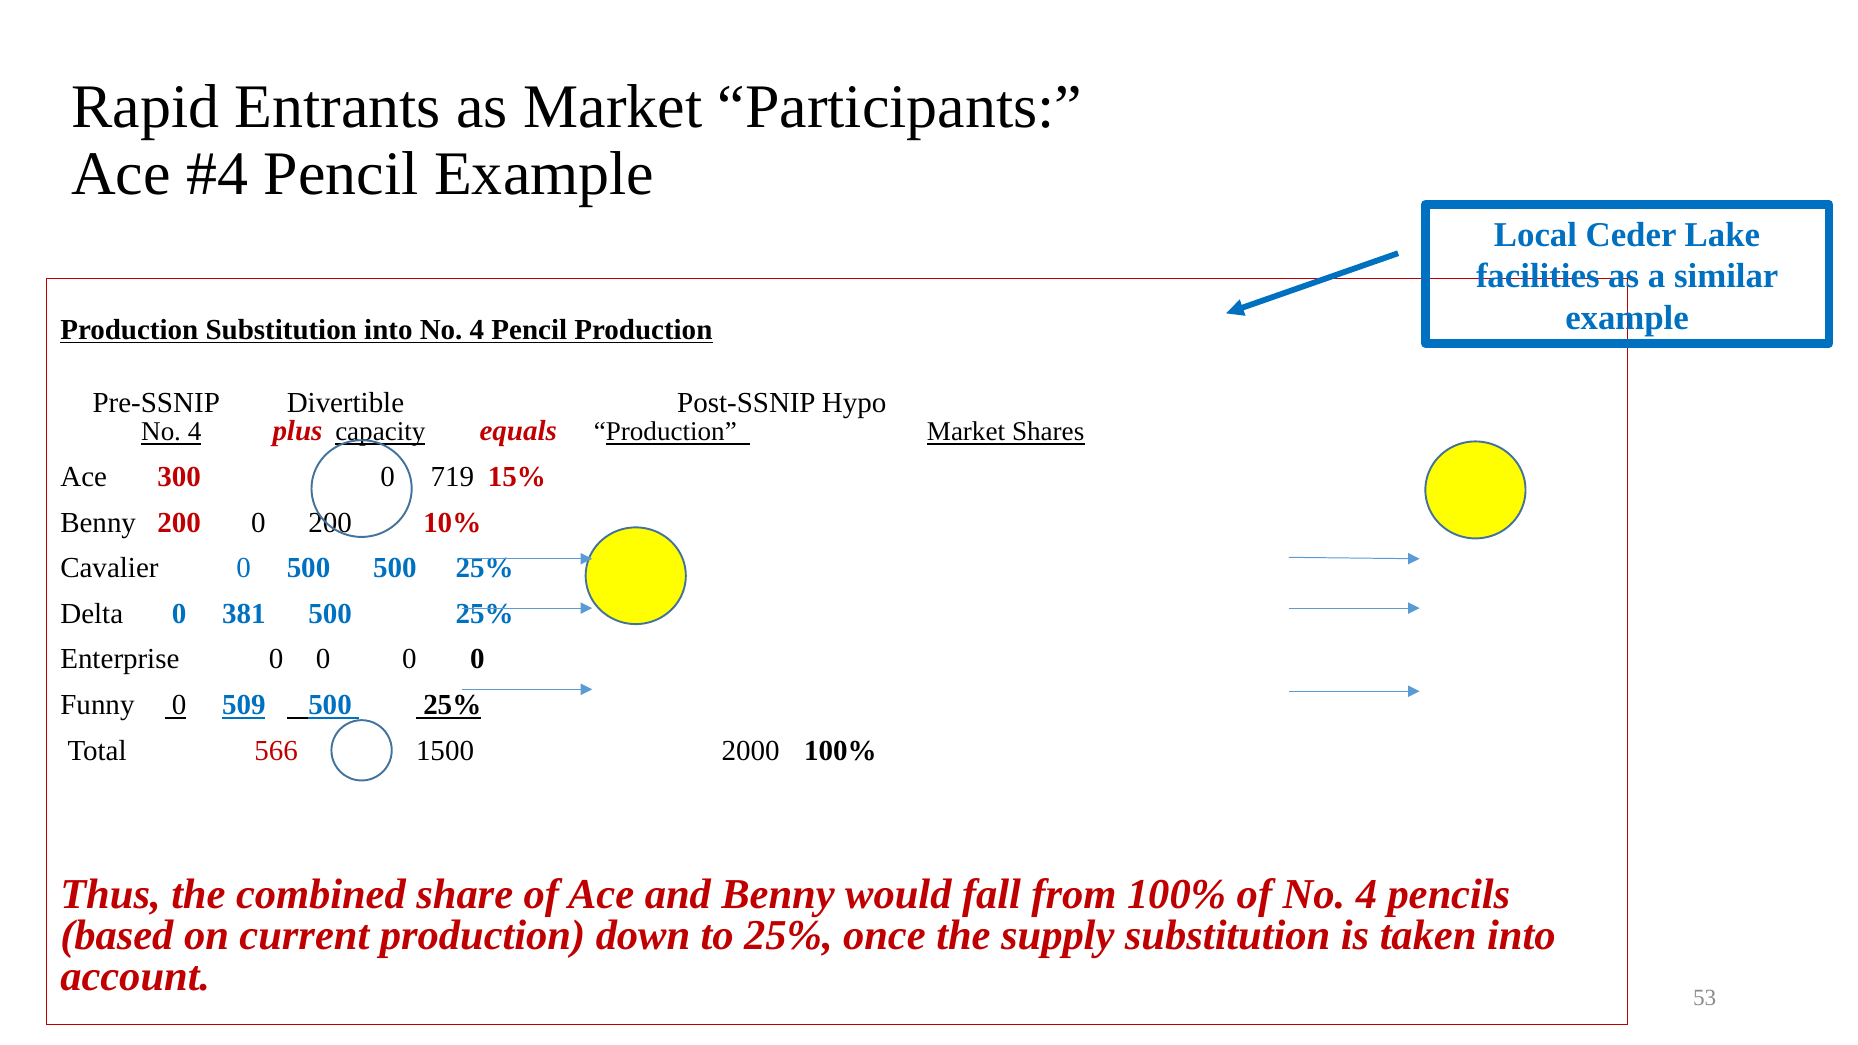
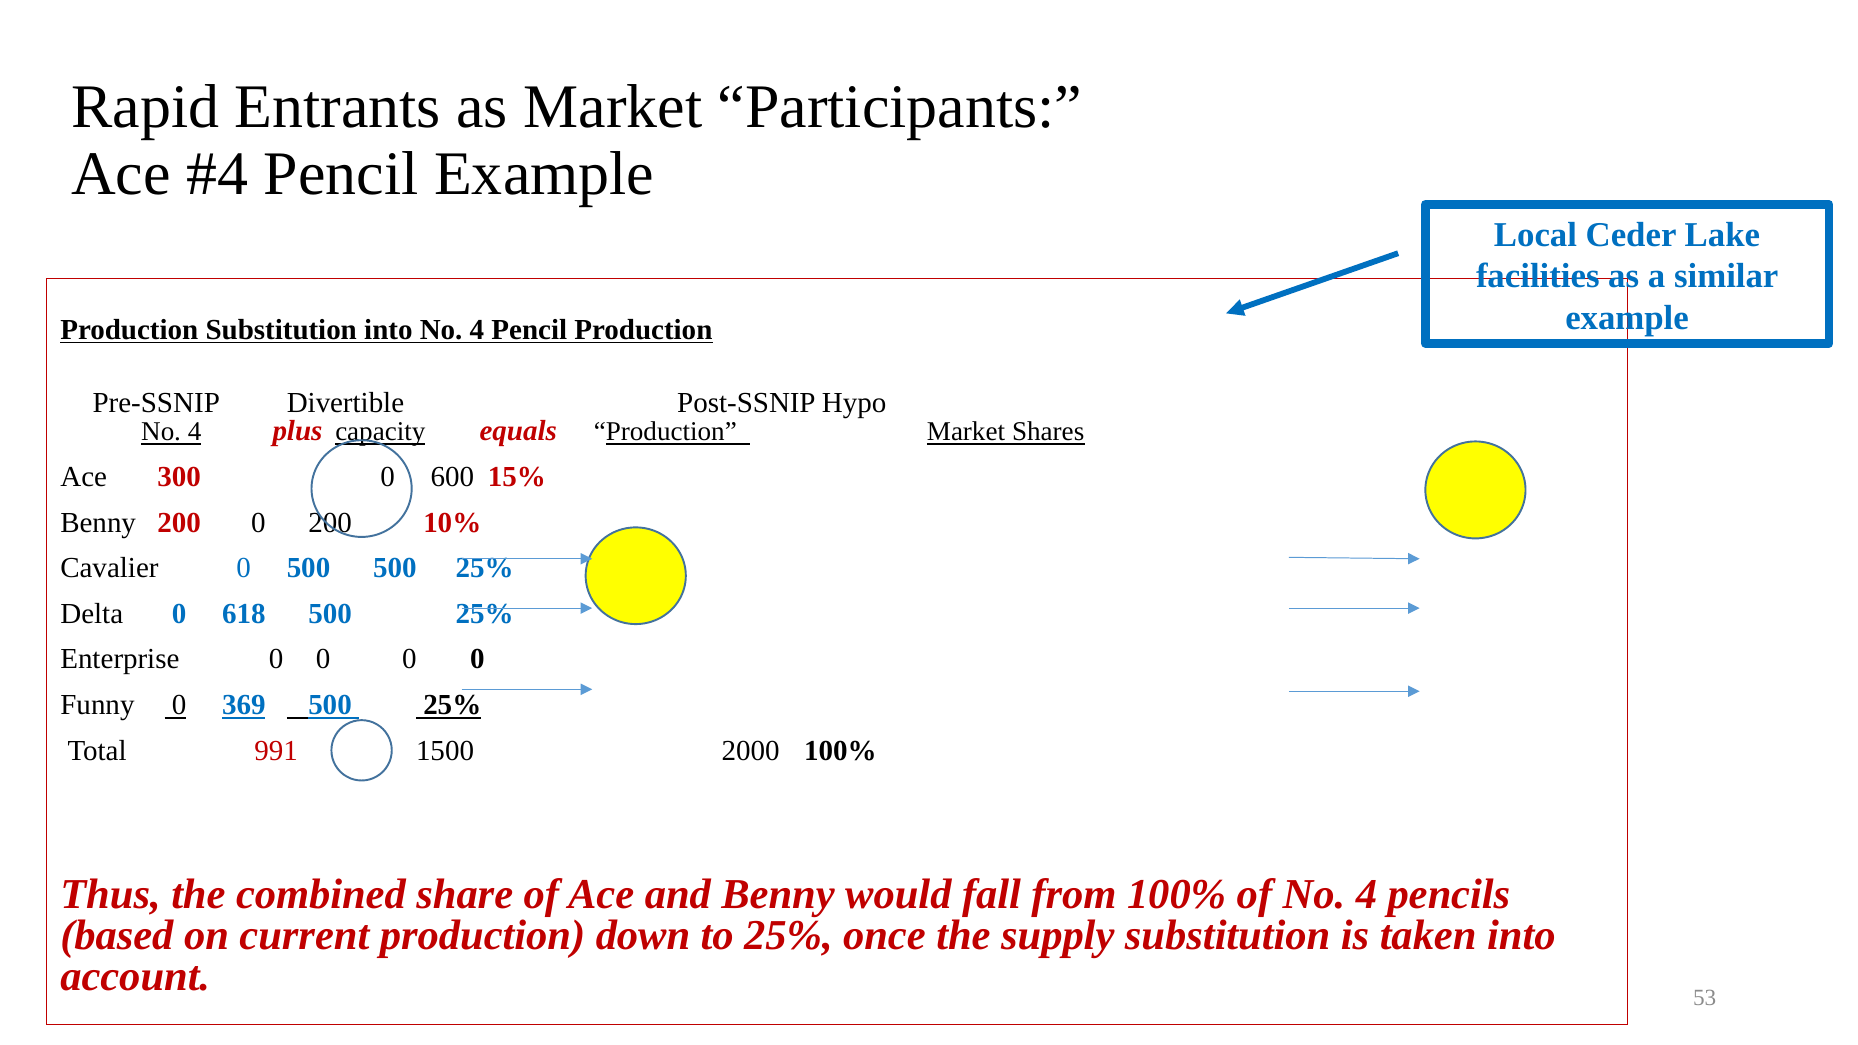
719: 719 -> 600
381: 381 -> 618
509: 509 -> 369
566: 566 -> 991
